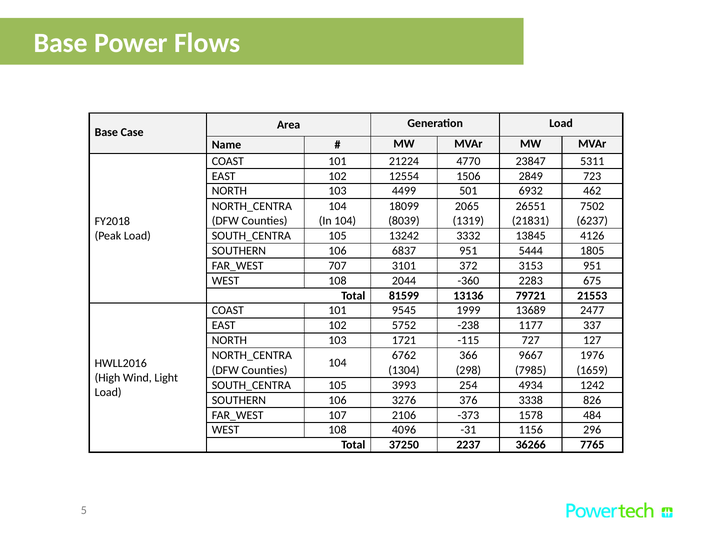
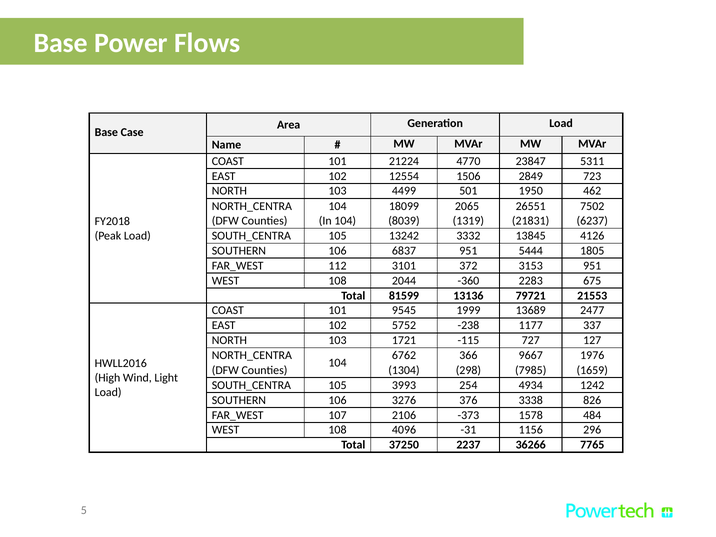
6932: 6932 -> 1950
707: 707 -> 112
